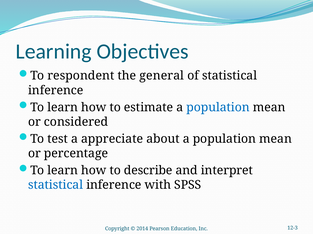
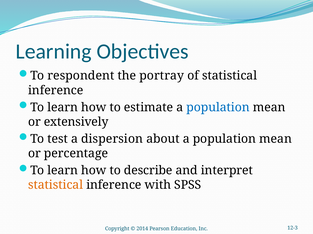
general: general -> portray
considered: considered -> extensively
appreciate: appreciate -> dispersion
statistical at (56, 186) colour: blue -> orange
